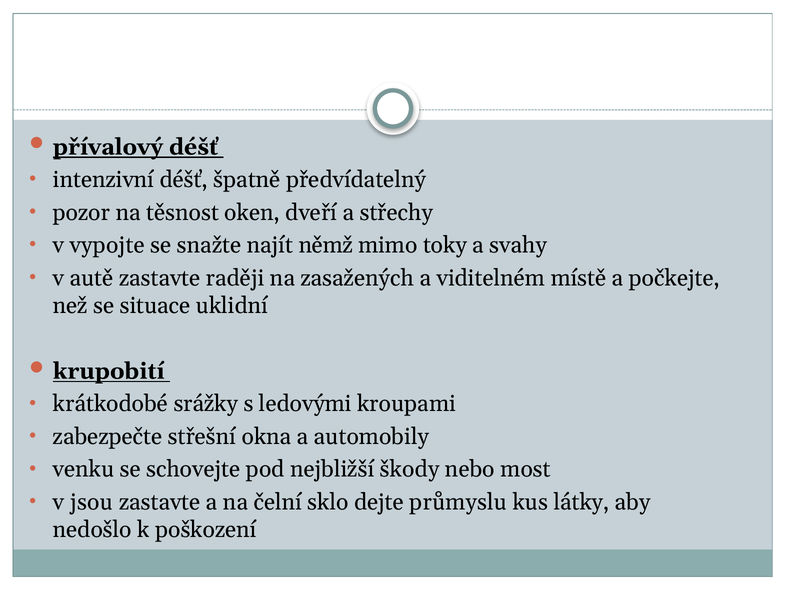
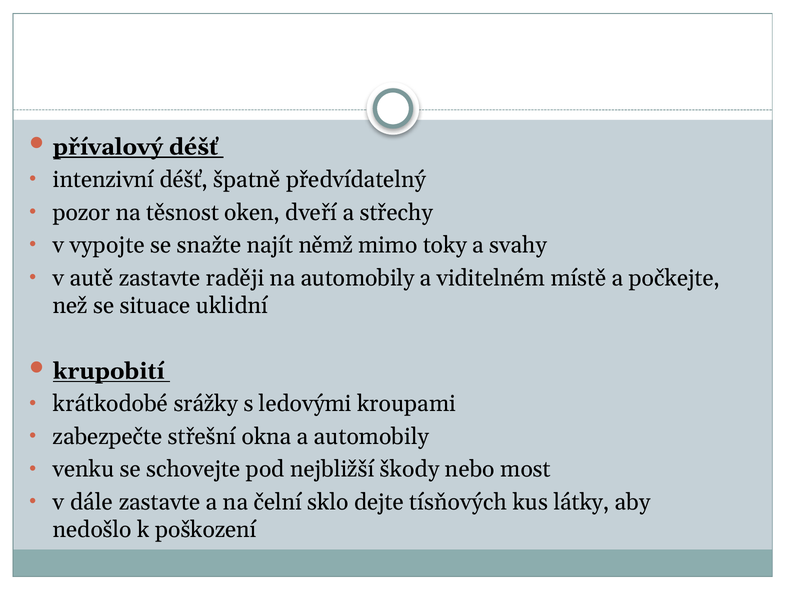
na zasažených: zasažených -> automobily
jsou: jsou -> dále
průmyslu: průmyslu -> tísňových
